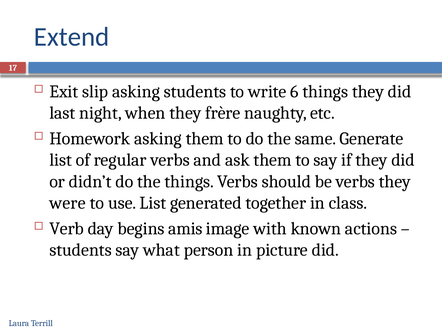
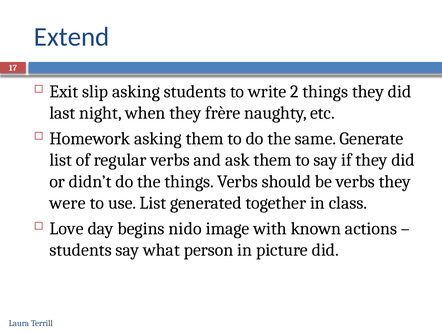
6: 6 -> 2
Verb: Verb -> Love
amis: amis -> nido
